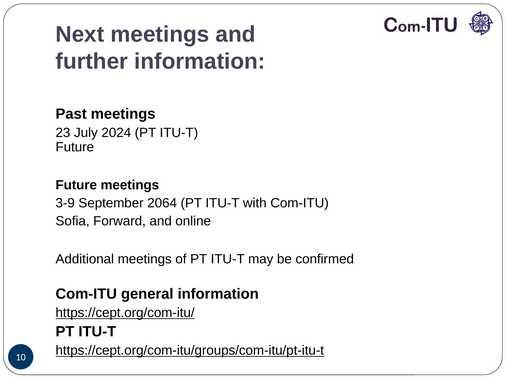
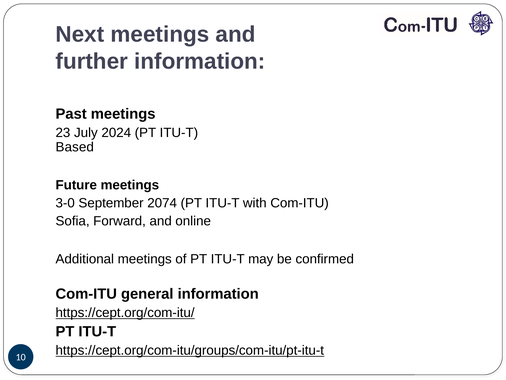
Future at (75, 147): Future -> Based
3-9: 3-9 -> 3-0
2064: 2064 -> 2074
